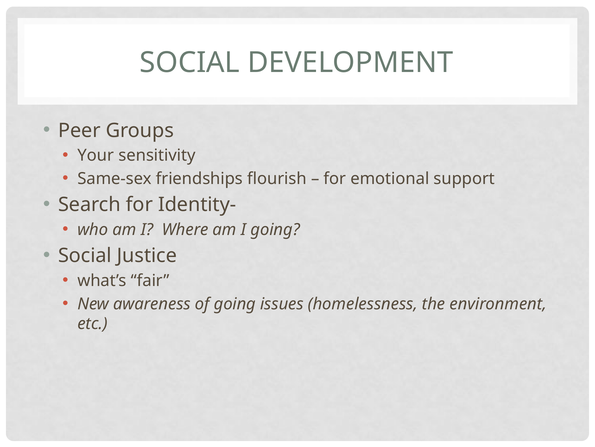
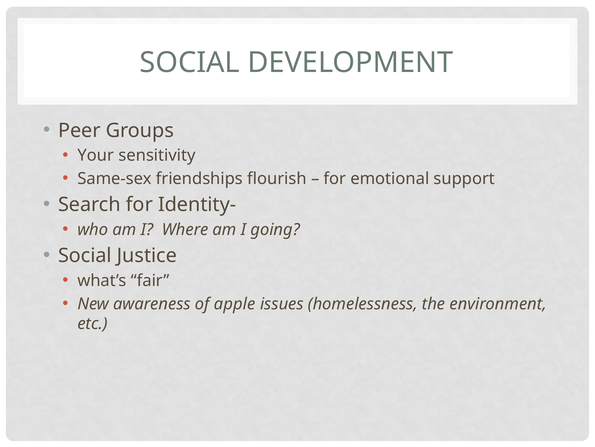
of going: going -> apple
